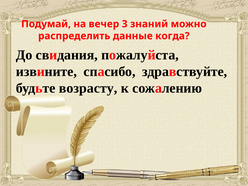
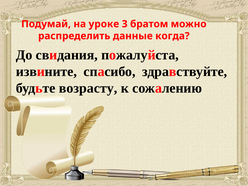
вечер: вечер -> уроке
знаний: знаний -> братом
